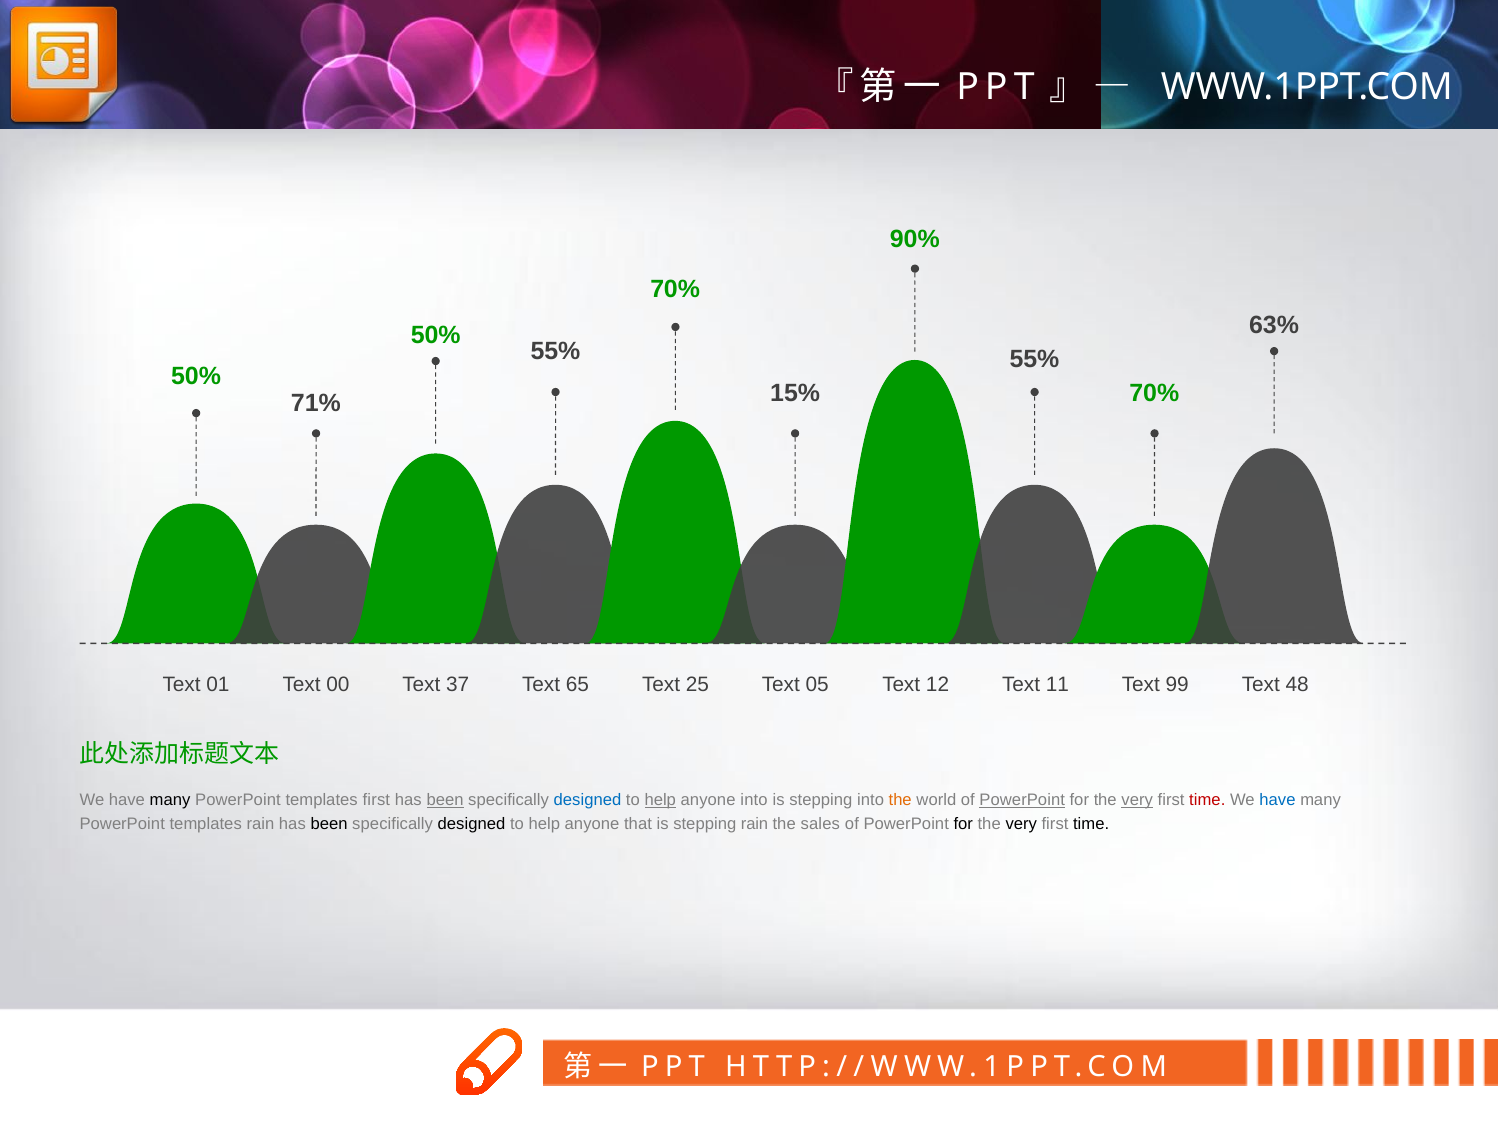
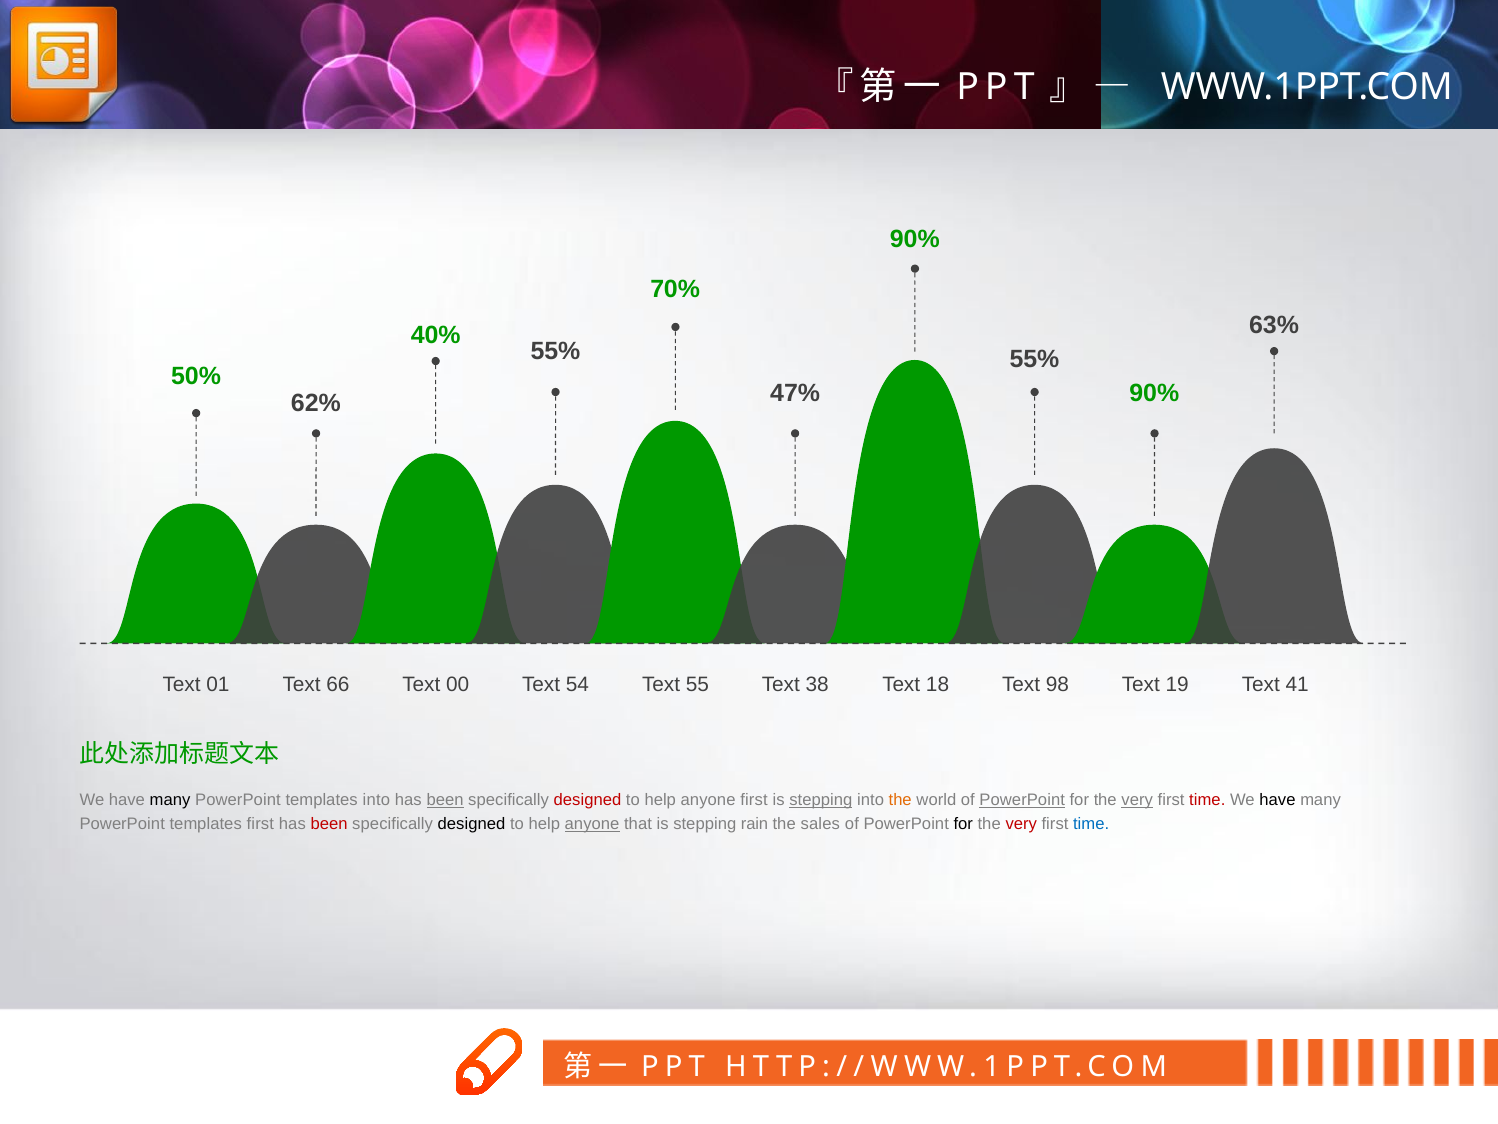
50% at (436, 335): 50% -> 40%
15%: 15% -> 47%
70% at (1154, 393): 70% -> 90%
71%: 71% -> 62%
00: 00 -> 66
37: 37 -> 00
65: 65 -> 54
25: 25 -> 55
05: 05 -> 38
12: 12 -> 18
11: 11 -> 98
99: 99 -> 19
48: 48 -> 41
templates first: first -> into
designed at (588, 800) colour: blue -> red
help at (660, 800) underline: present -> none
anyone into: into -> first
stepping at (821, 800) underline: none -> present
have at (1277, 800) colour: blue -> black
templates rain: rain -> first
been at (329, 824) colour: black -> red
anyone at (592, 824) underline: none -> present
very at (1021, 824) colour: black -> red
time at (1091, 824) colour: black -> blue
